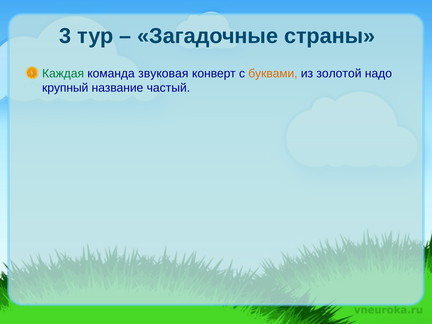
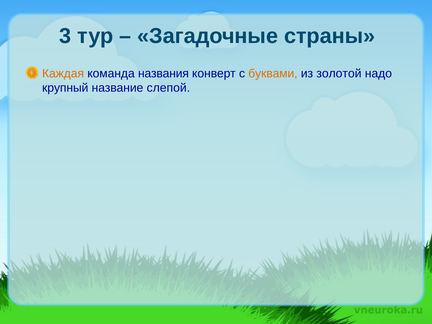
Каждая colour: green -> orange
звуковая: звуковая -> названия
частый: частый -> слепой
